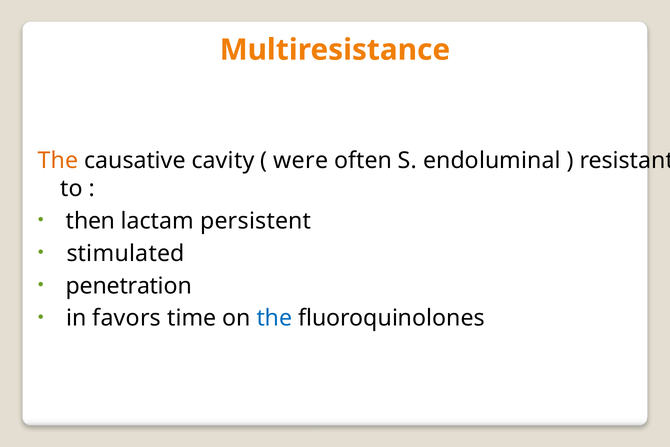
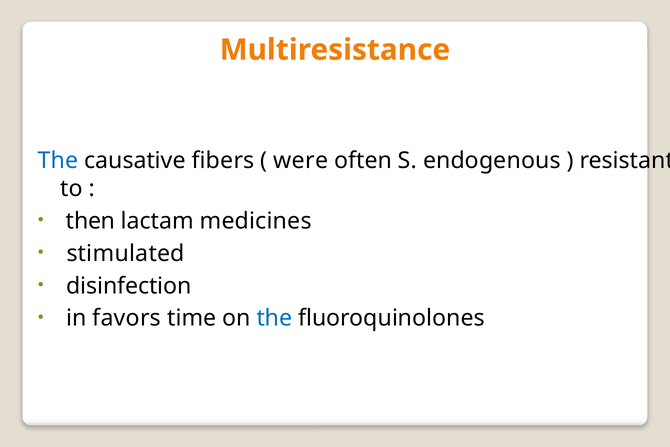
The at (58, 160) colour: orange -> blue
cavity: cavity -> fibers
endoluminal: endoluminal -> endogenous
persistent: persistent -> medicines
penetration: penetration -> disinfection
